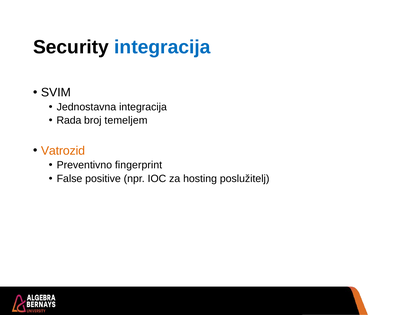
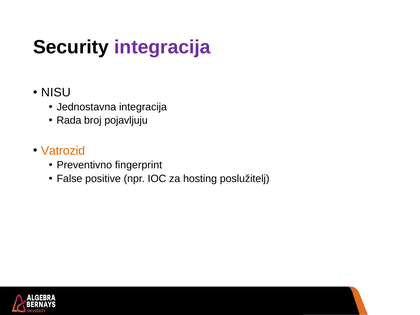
integracija at (162, 47) colour: blue -> purple
SVIM: SVIM -> NISU
temeljem: temeljem -> pojavljuju
